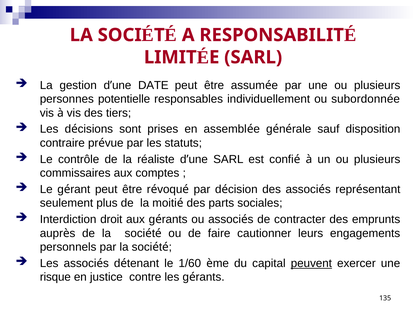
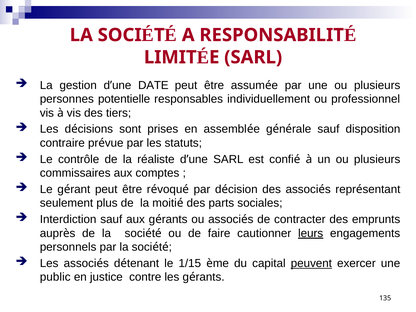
subordonnée: subordonnée -> professionnel
Interdiction droit: droit -> sauf
leurs underline: none -> present
1/60: 1/60 -> 1/15
risque: risque -> public
